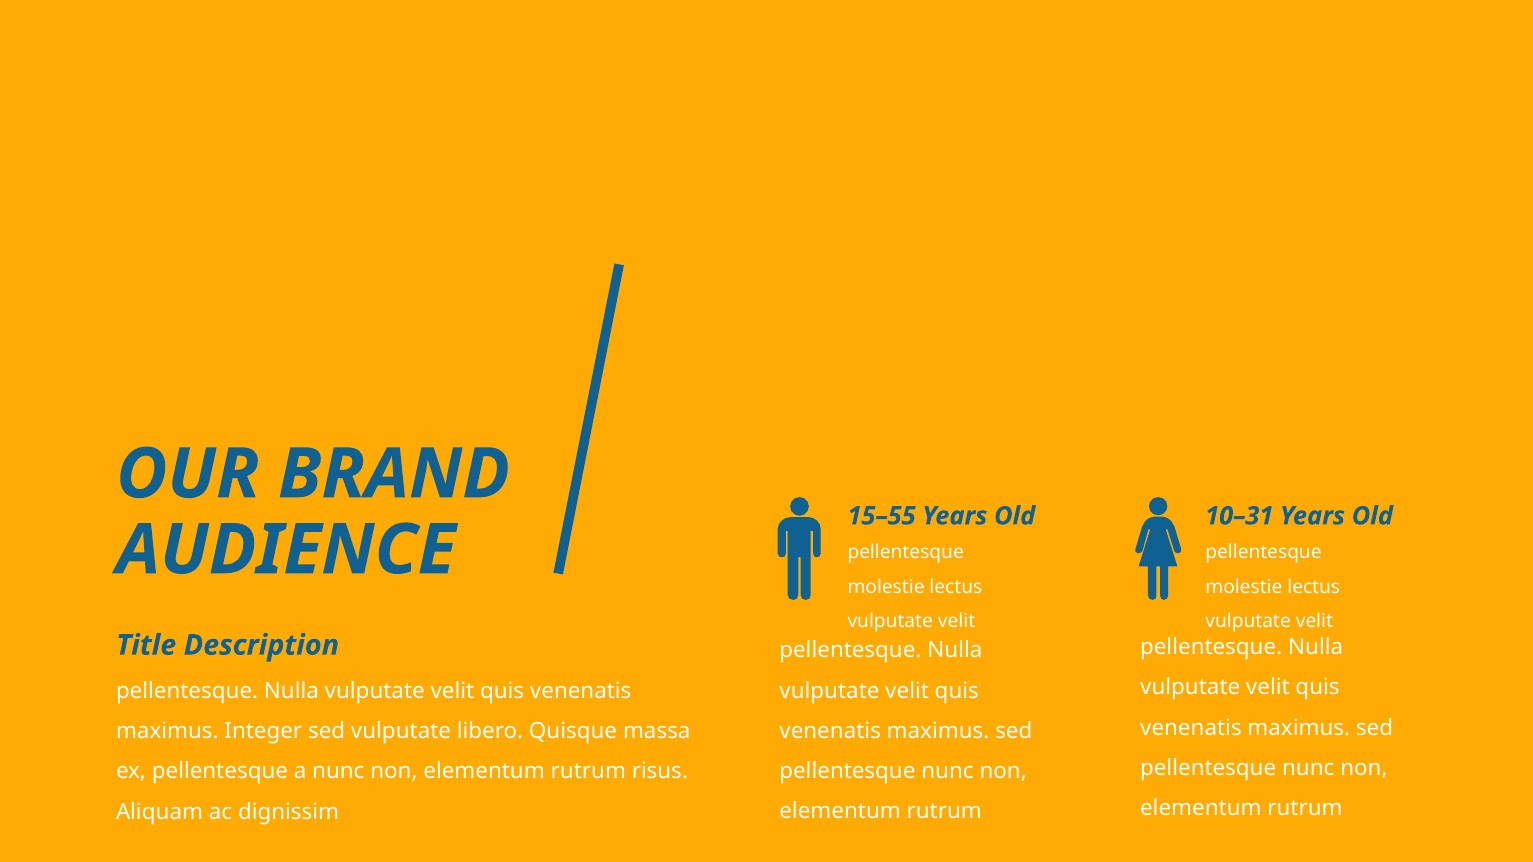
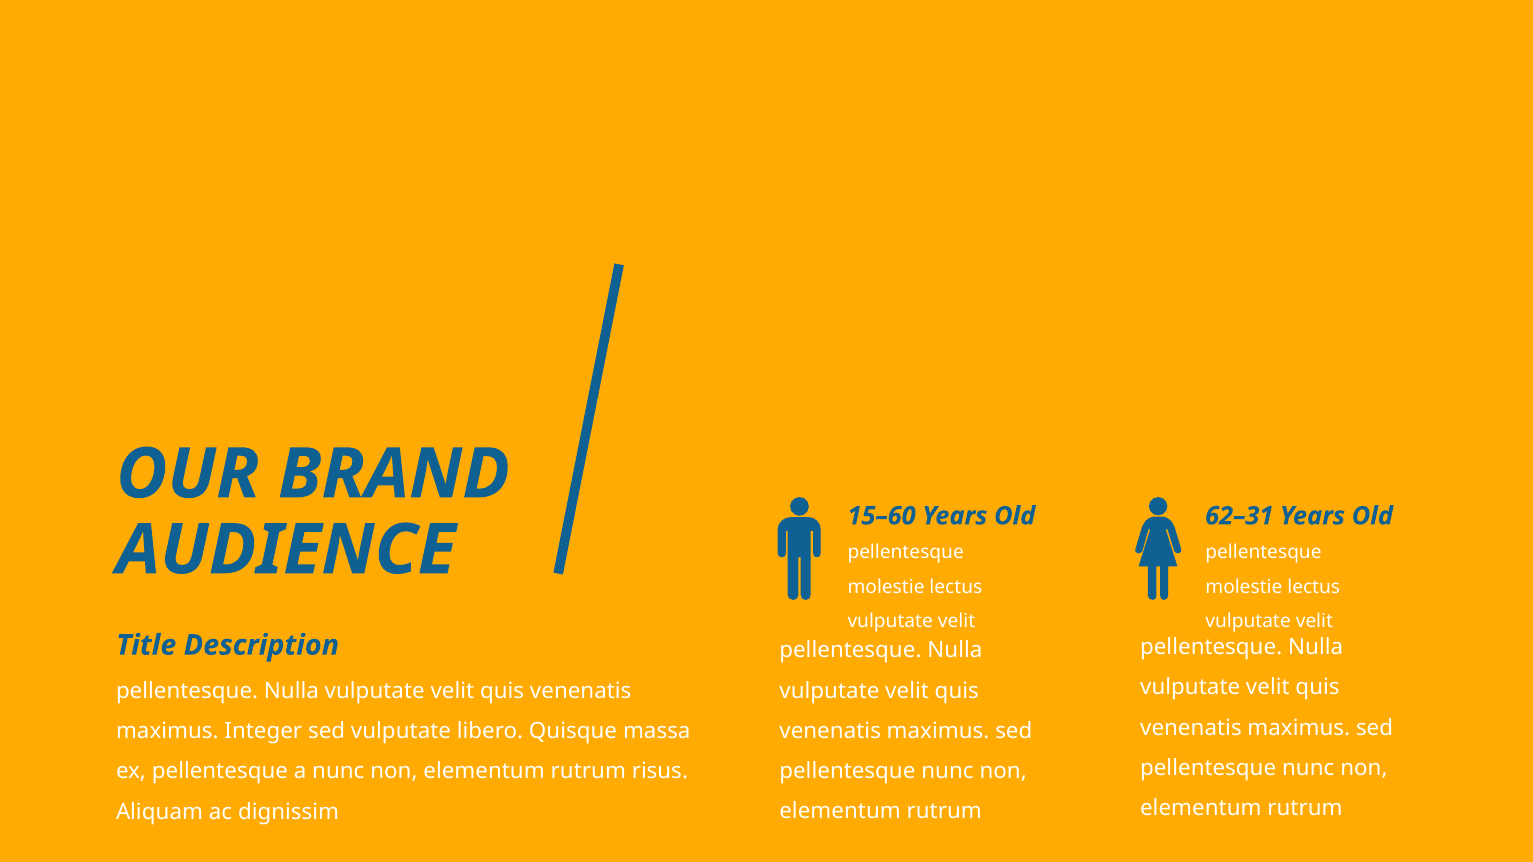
15–55: 15–55 -> 15–60
10–31: 10–31 -> 62–31
